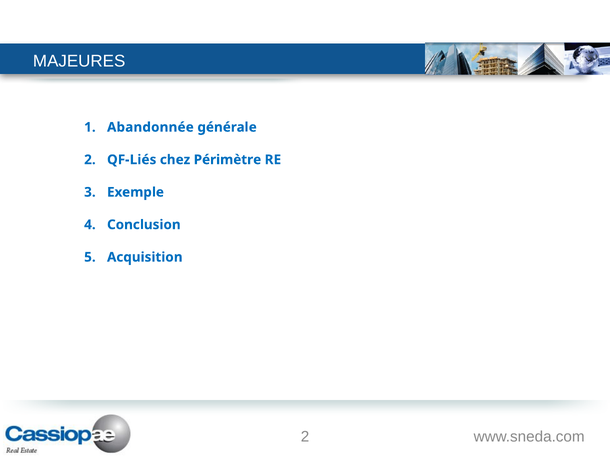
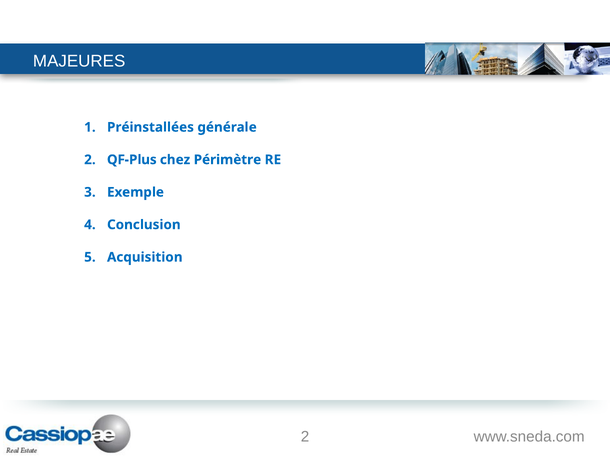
Abandonnée: Abandonnée -> Préinstallées
QF-Liés: QF-Liés -> QF-Plus
